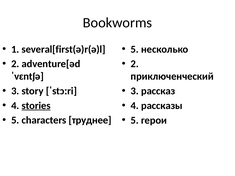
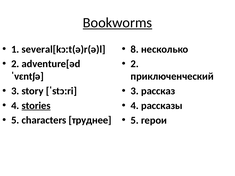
Bookworms underline: none -> present
several[first(ə)r(ə)l: several[first(ə)r(ə)l -> several[kɔːt(ə)r(ə)l
5 at (135, 49): 5 -> 8
